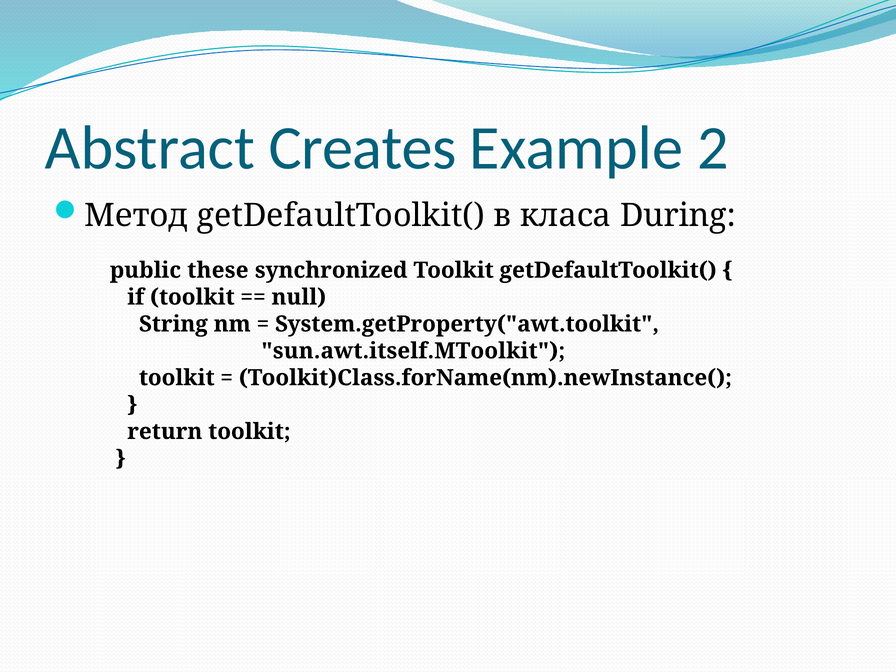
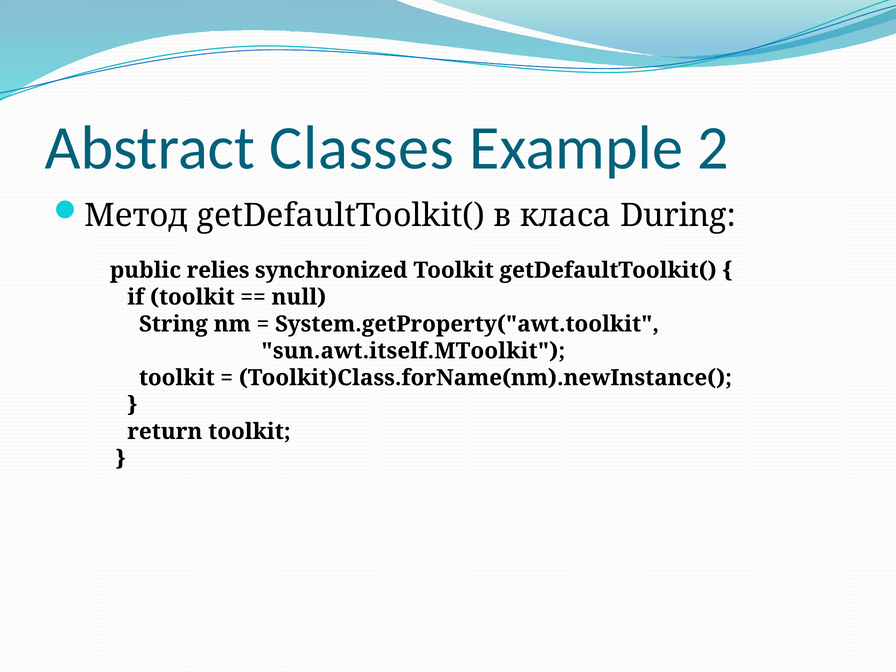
Creates: Creates -> Classes
these: these -> relies
